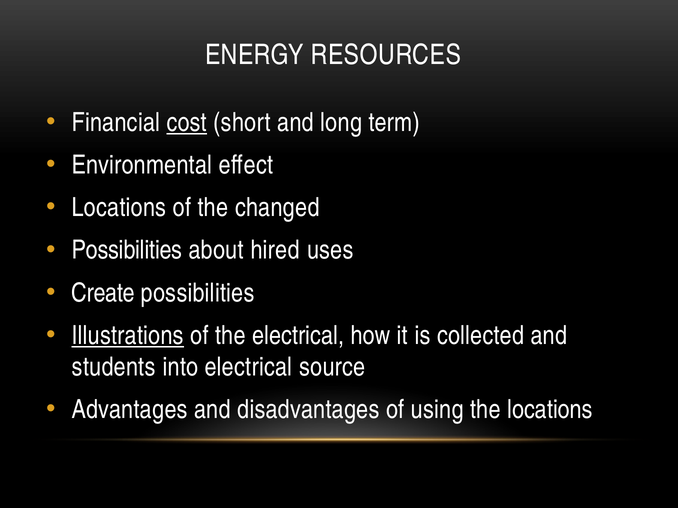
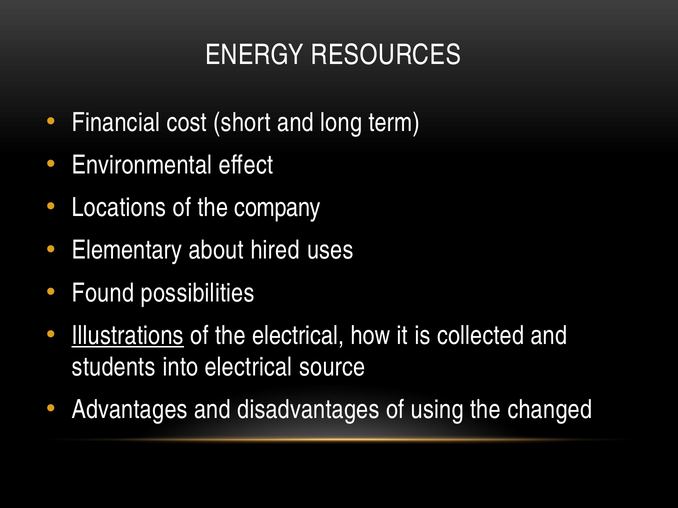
cost underline: present -> none
changed: changed -> company
Possibilities at (127, 251): Possibilities -> Elementary
Create: Create -> Found
the locations: locations -> changed
